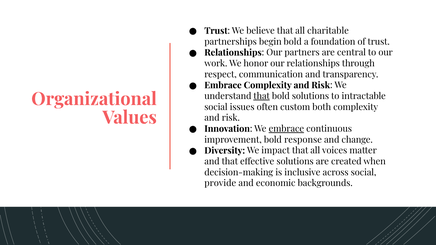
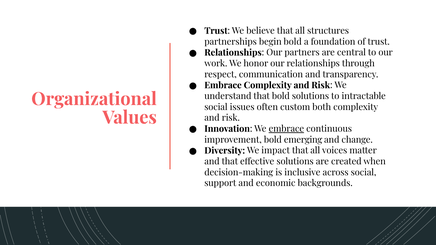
charitable: charitable -> structures
that at (262, 96) underline: present -> none
response: response -> emerging
provide: provide -> support
